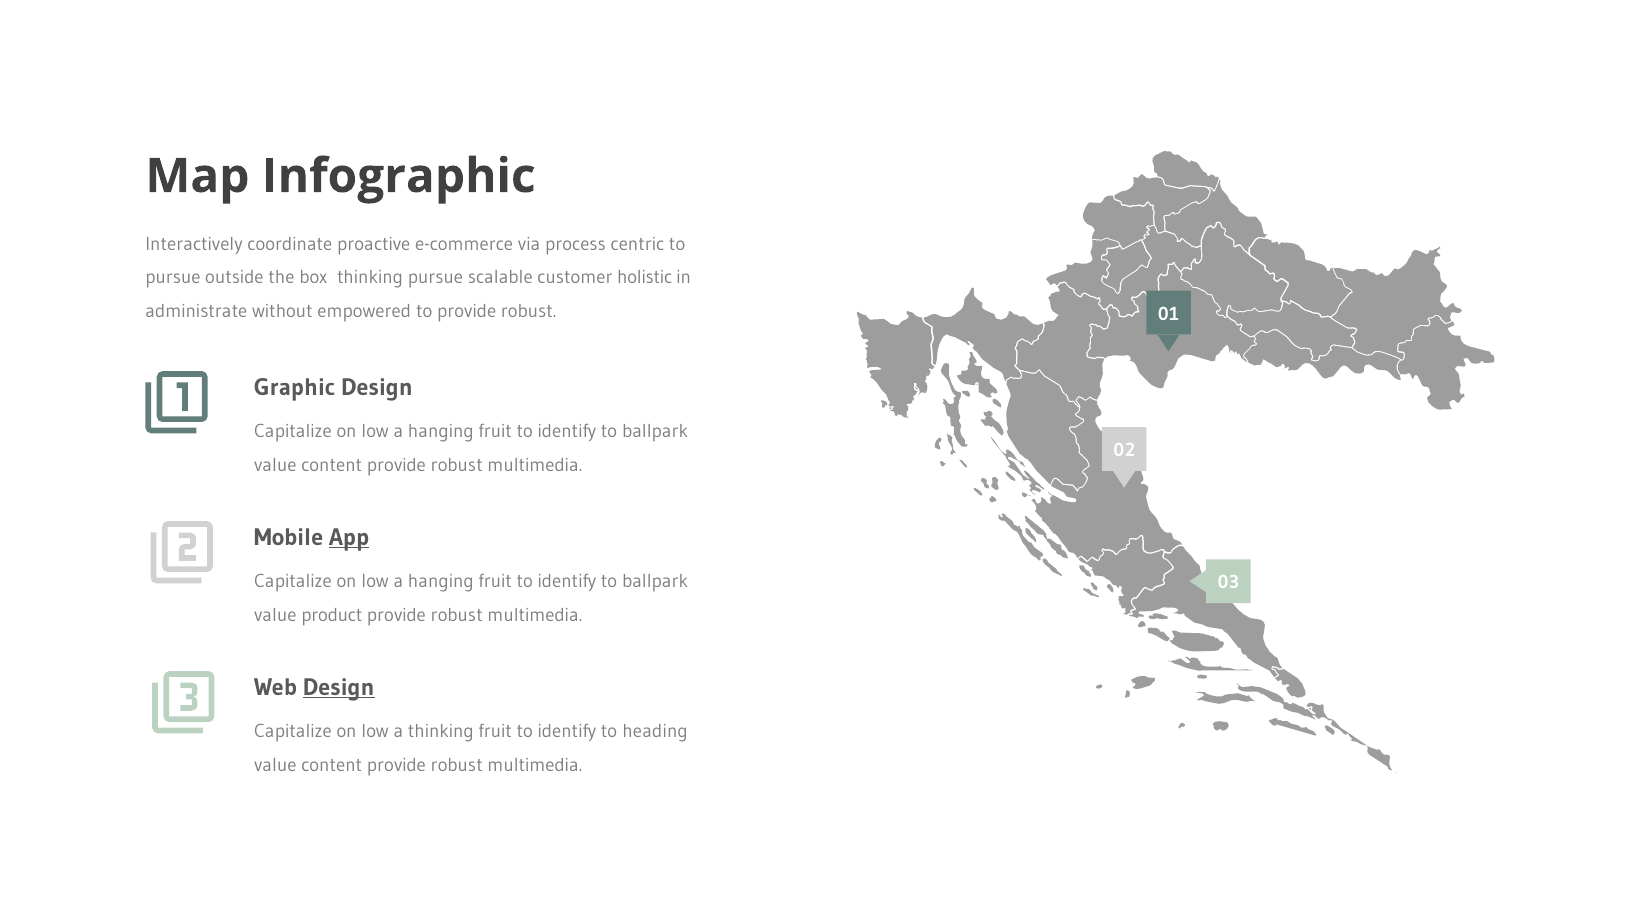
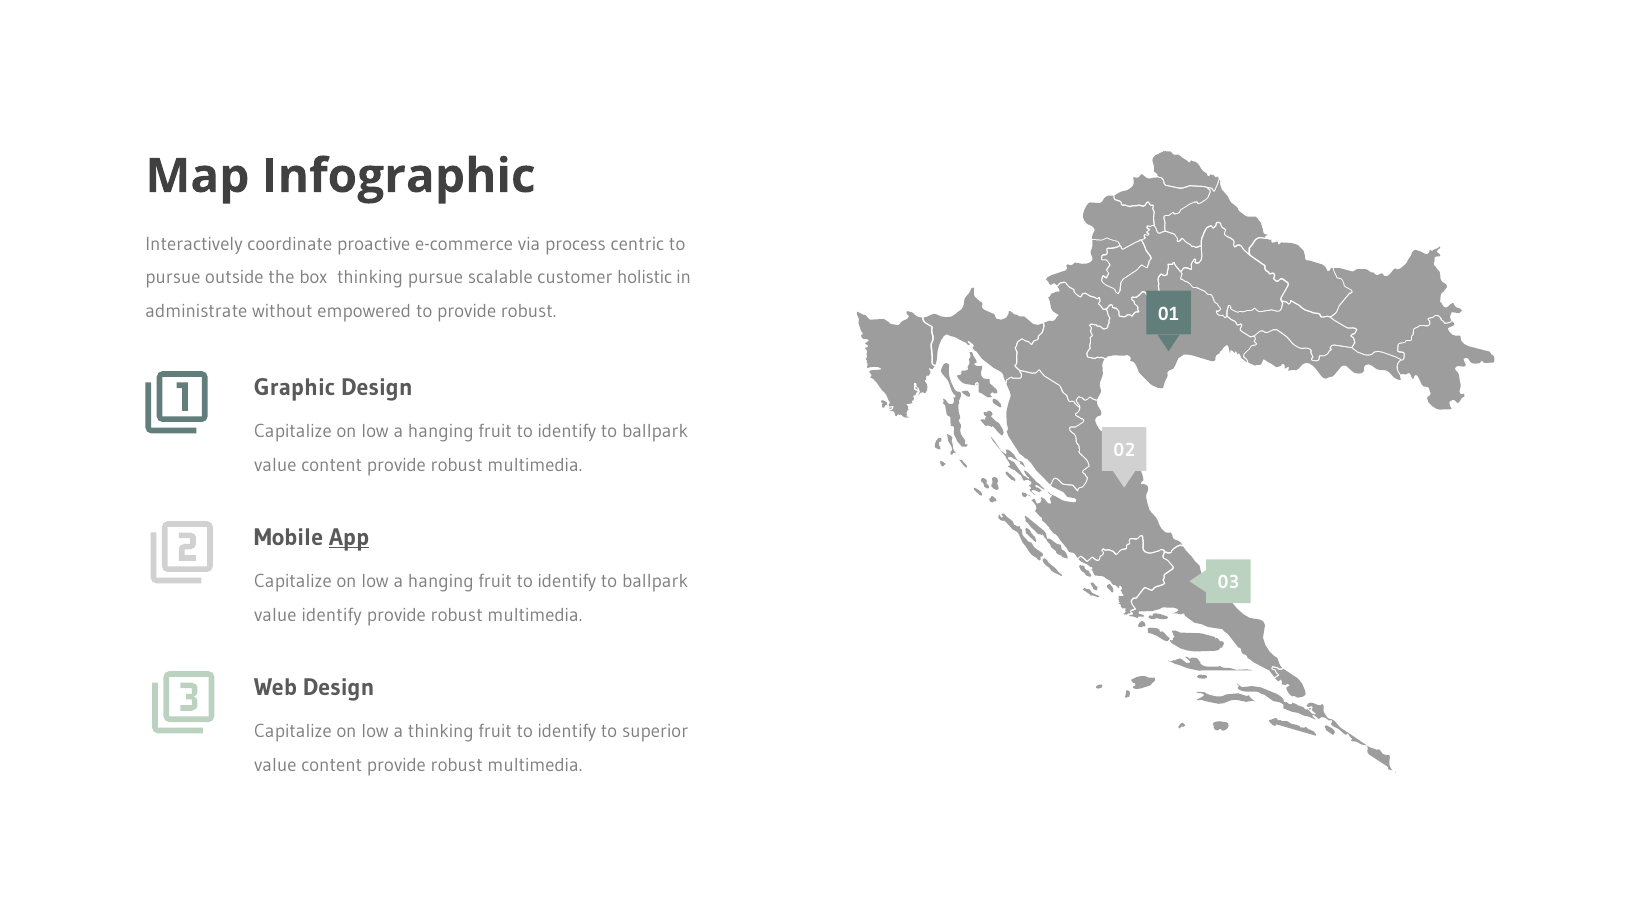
value product: product -> identify
Design at (339, 688) underline: present -> none
heading: heading -> superior
